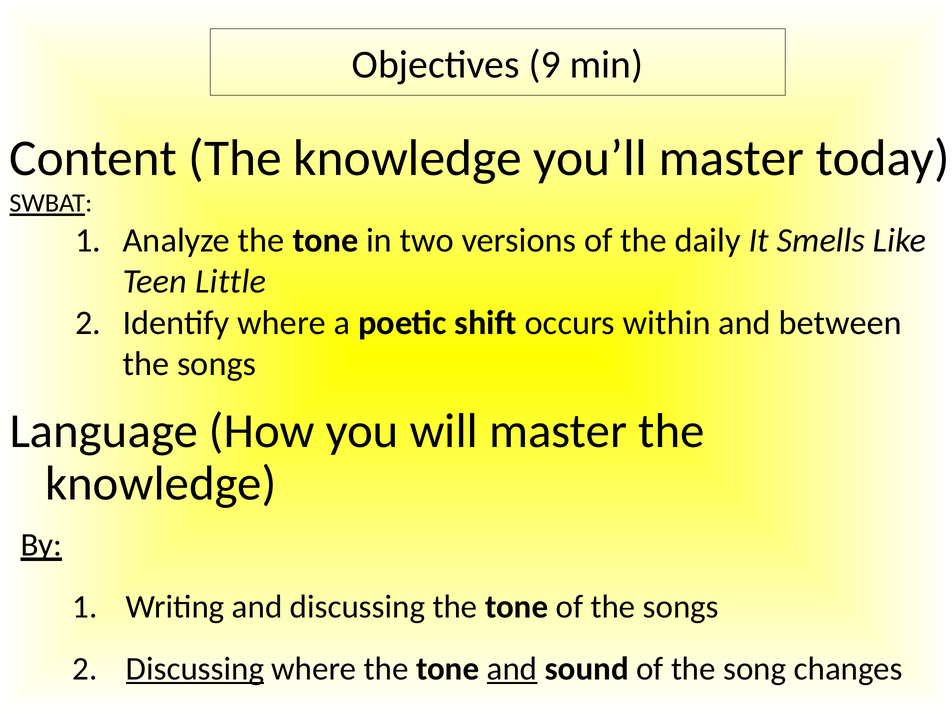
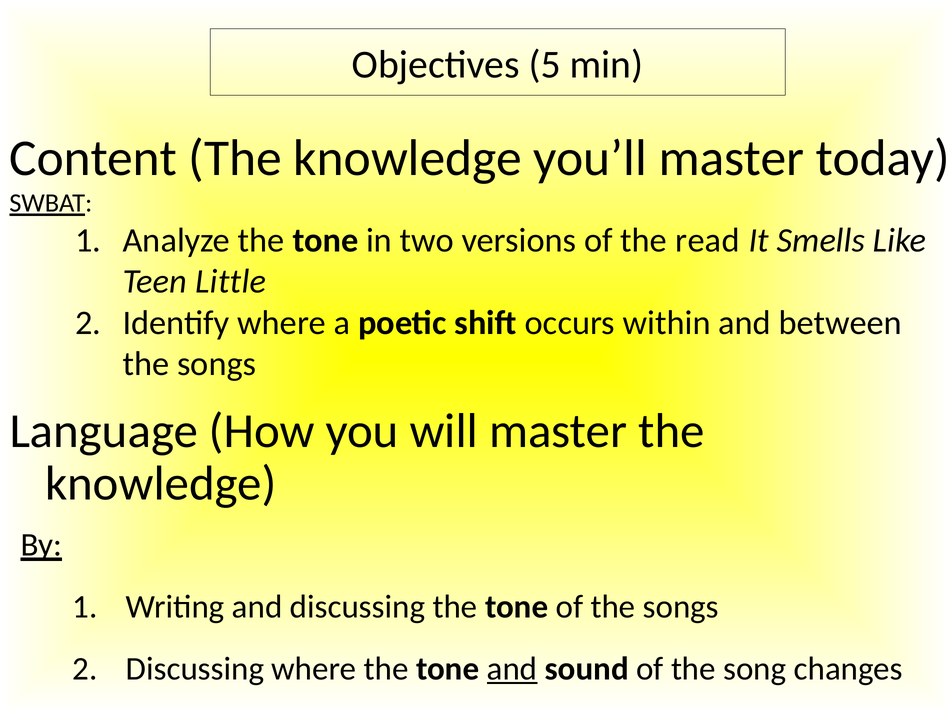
9: 9 -> 5
daily: daily -> read
Discussing at (195, 669) underline: present -> none
